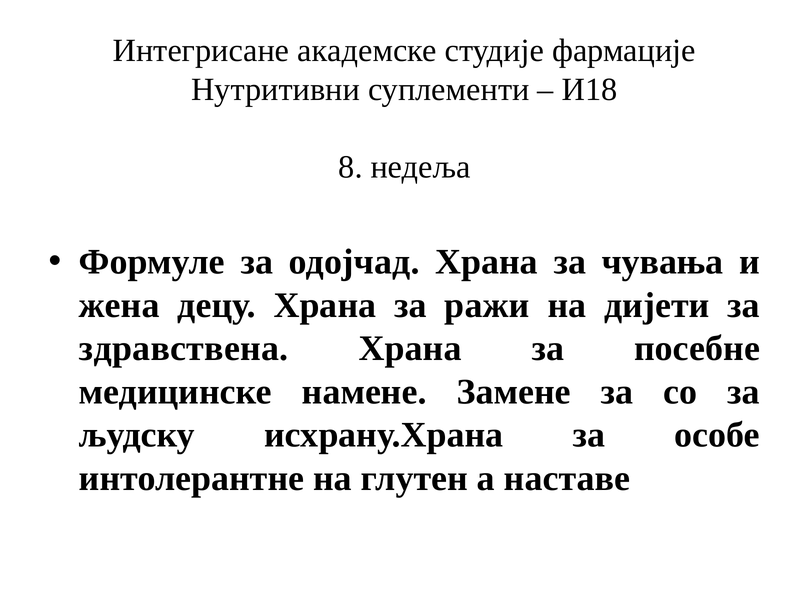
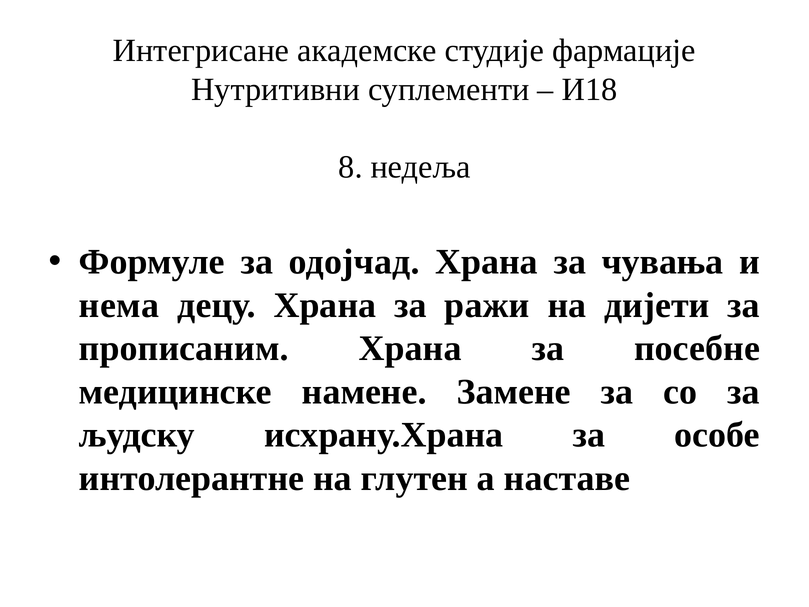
жена: жена -> нема
здравствена: здравствена -> прописаним
